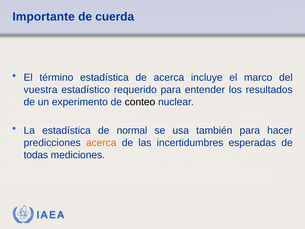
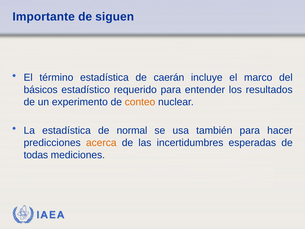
cuerda: cuerda -> siguen
de acerca: acerca -> caerán
vuestra: vuestra -> básicos
conteo colour: black -> orange
